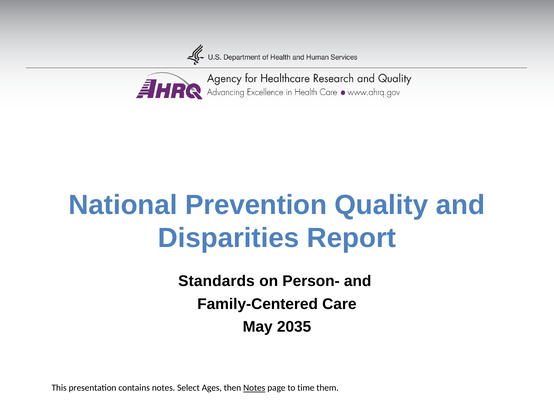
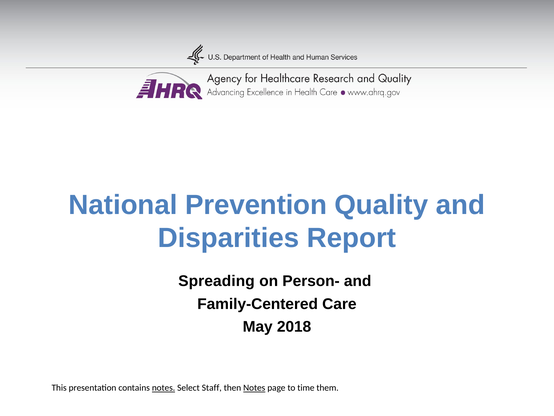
Standards: Standards -> Spreading
2035: 2035 -> 2018
notes at (164, 387) underline: none -> present
Ages: Ages -> Staff
